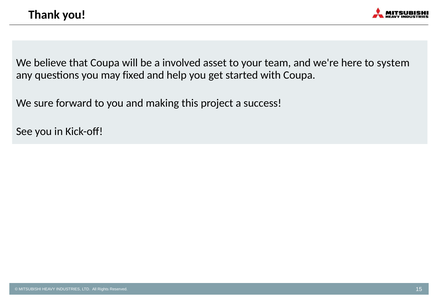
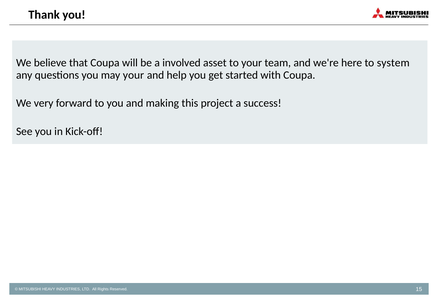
may fixed: fixed -> your
sure: sure -> very
